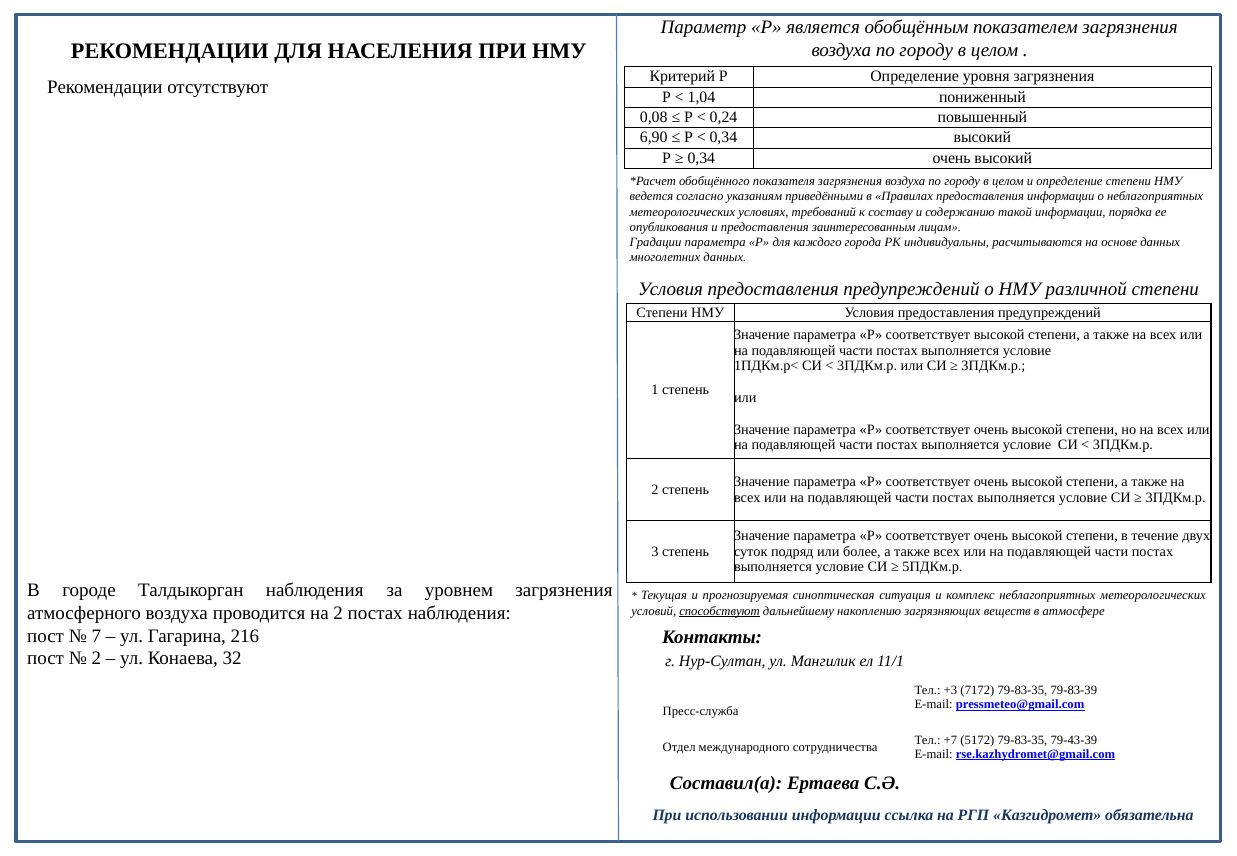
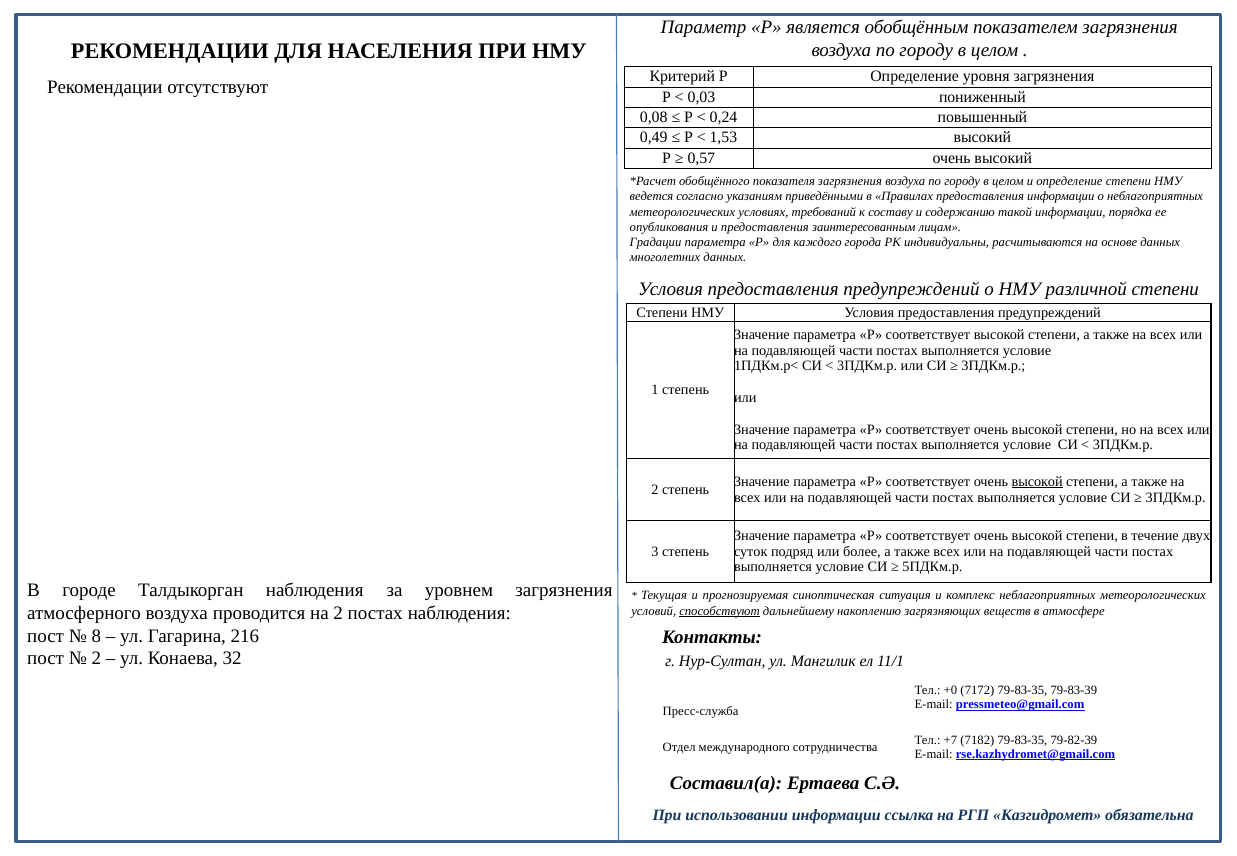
1,04: 1,04 -> 0,03
6,90: 6,90 -> 0,49
0,34 at (723, 138): 0,34 -> 1,53
0,34 at (701, 158): 0,34 -> 0,57
высокой at (1037, 482) underline: none -> present
7: 7 -> 8
+3: +3 -> +0
5172: 5172 -> 7182
79-43-39: 79-43-39 -> 79-82-39
